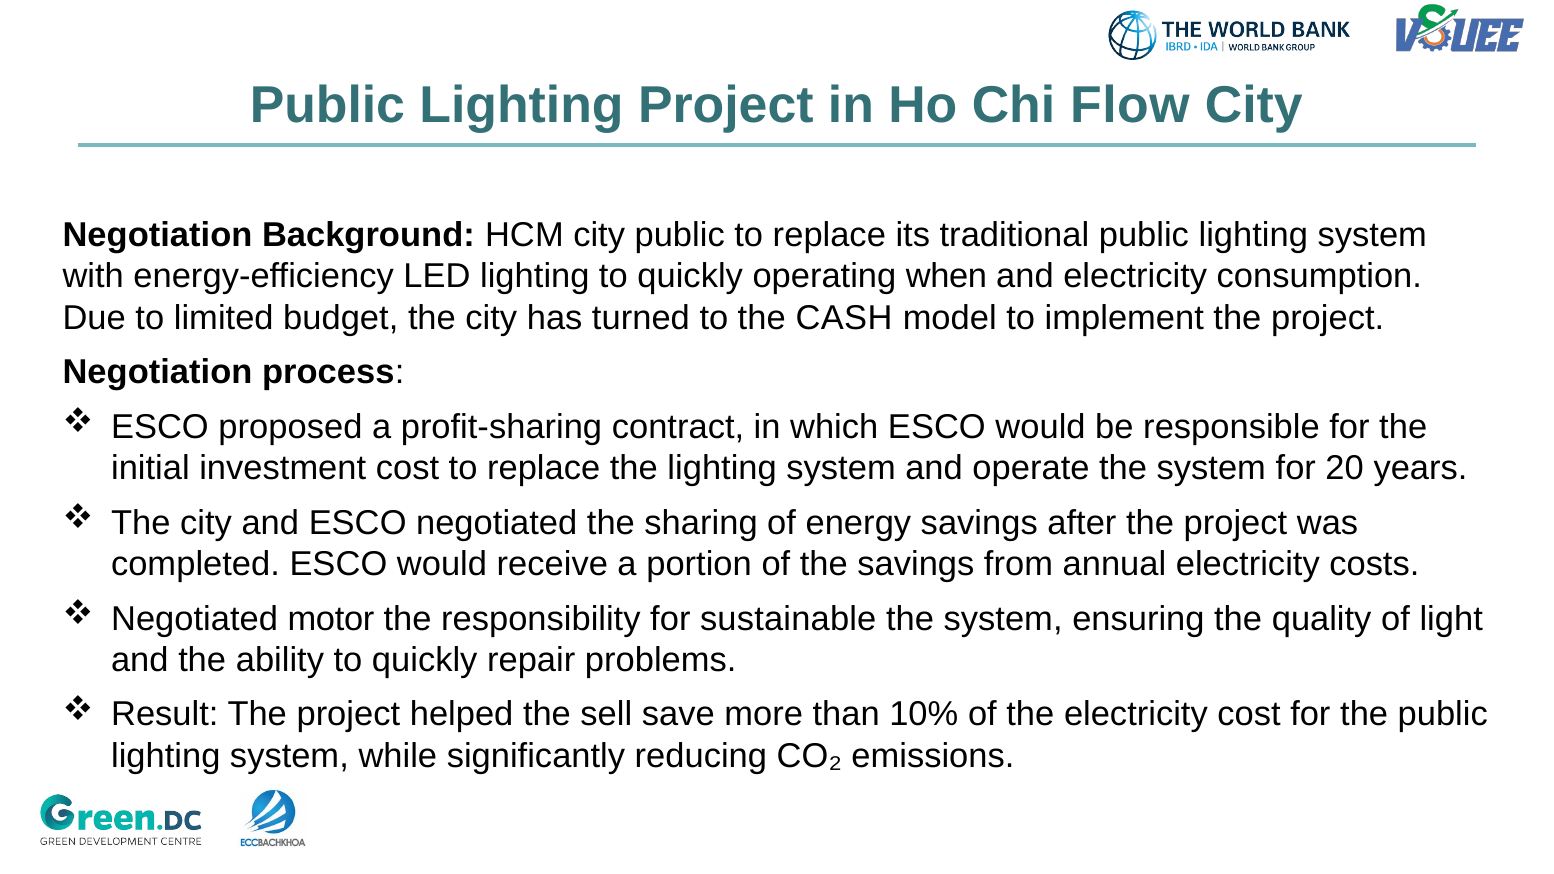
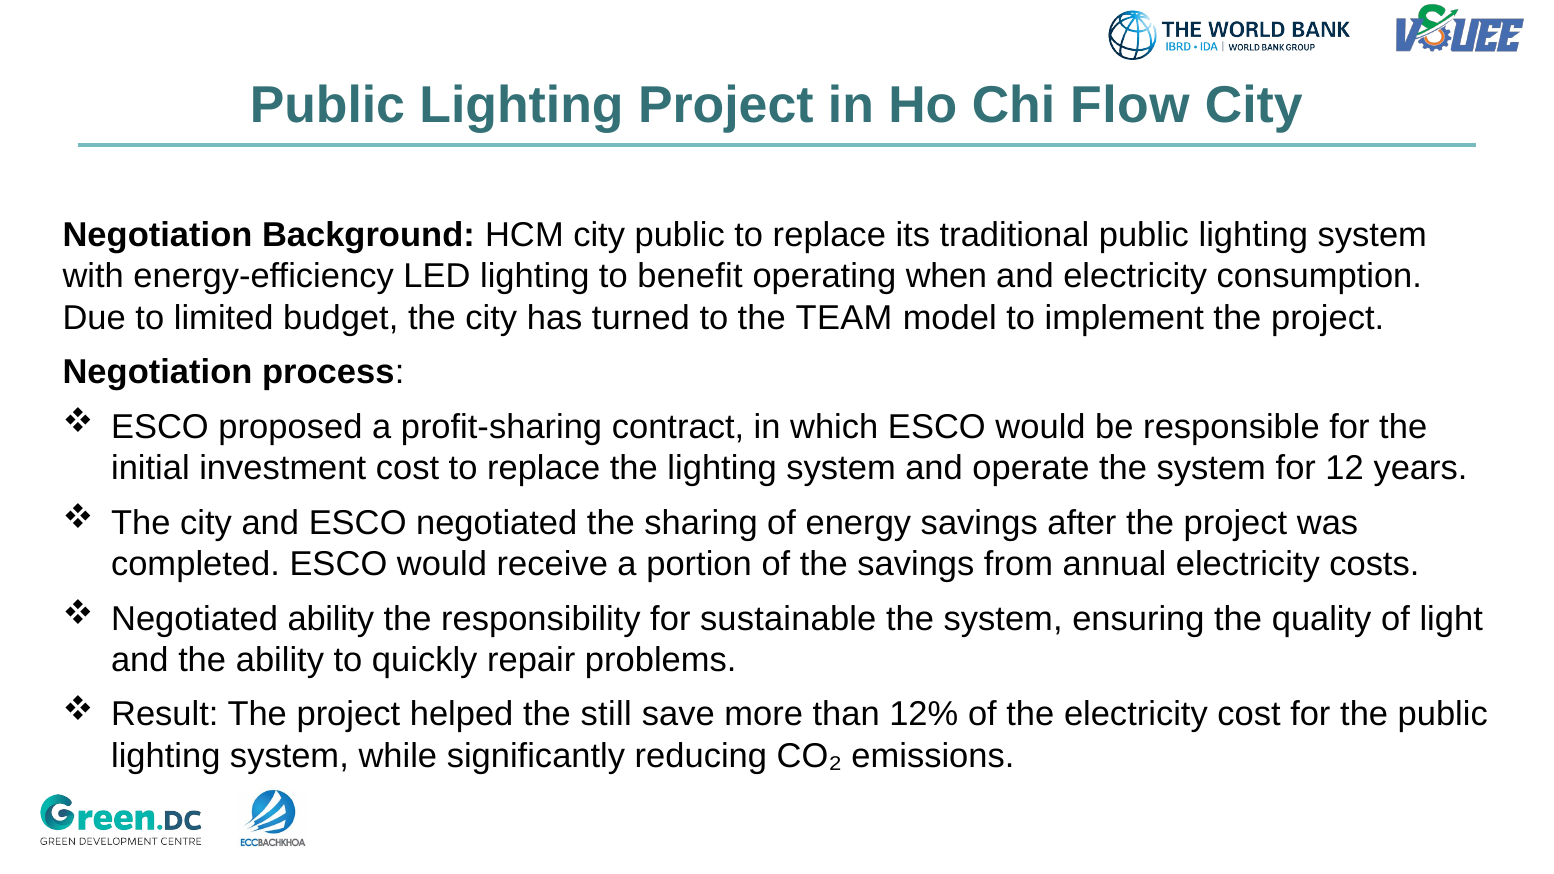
lighting to quickly: quickly -> benefit
CASH: CASH -> TEAM
20: 20 -> 12
Negotiated motor: motor -> ability
sell: sell -> still
10%: 10% -> 12%
